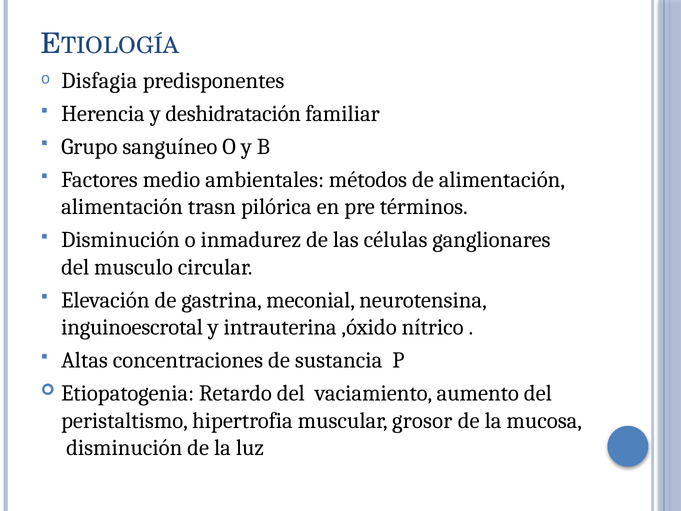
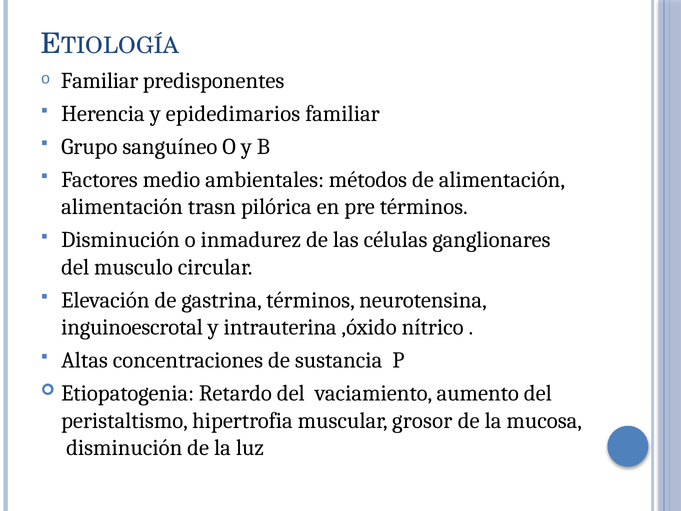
o Disfagia: Disfagia -> Familiar
deshidratación: deshidratación -> epidedimarios
gastrina meconial: meconial -> términos
